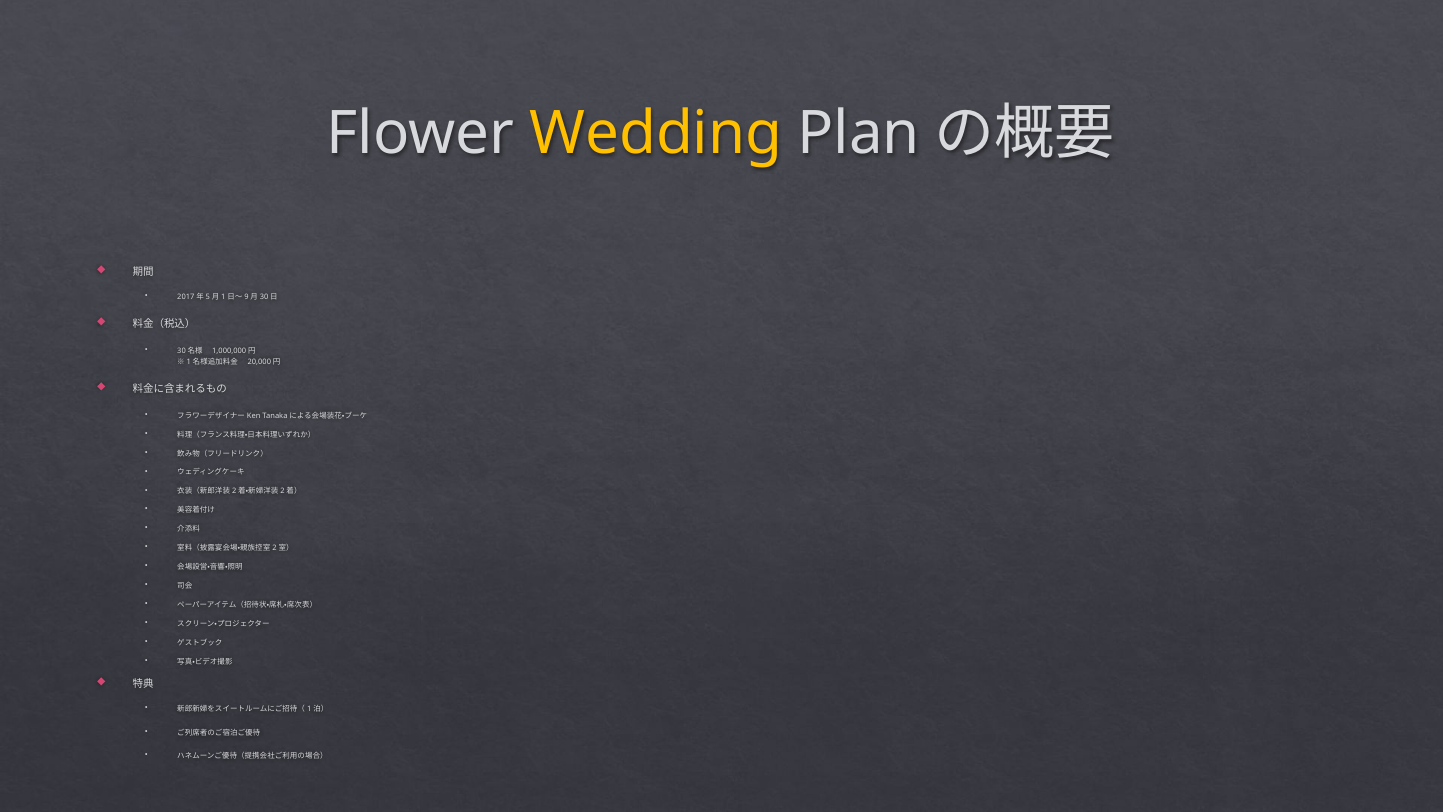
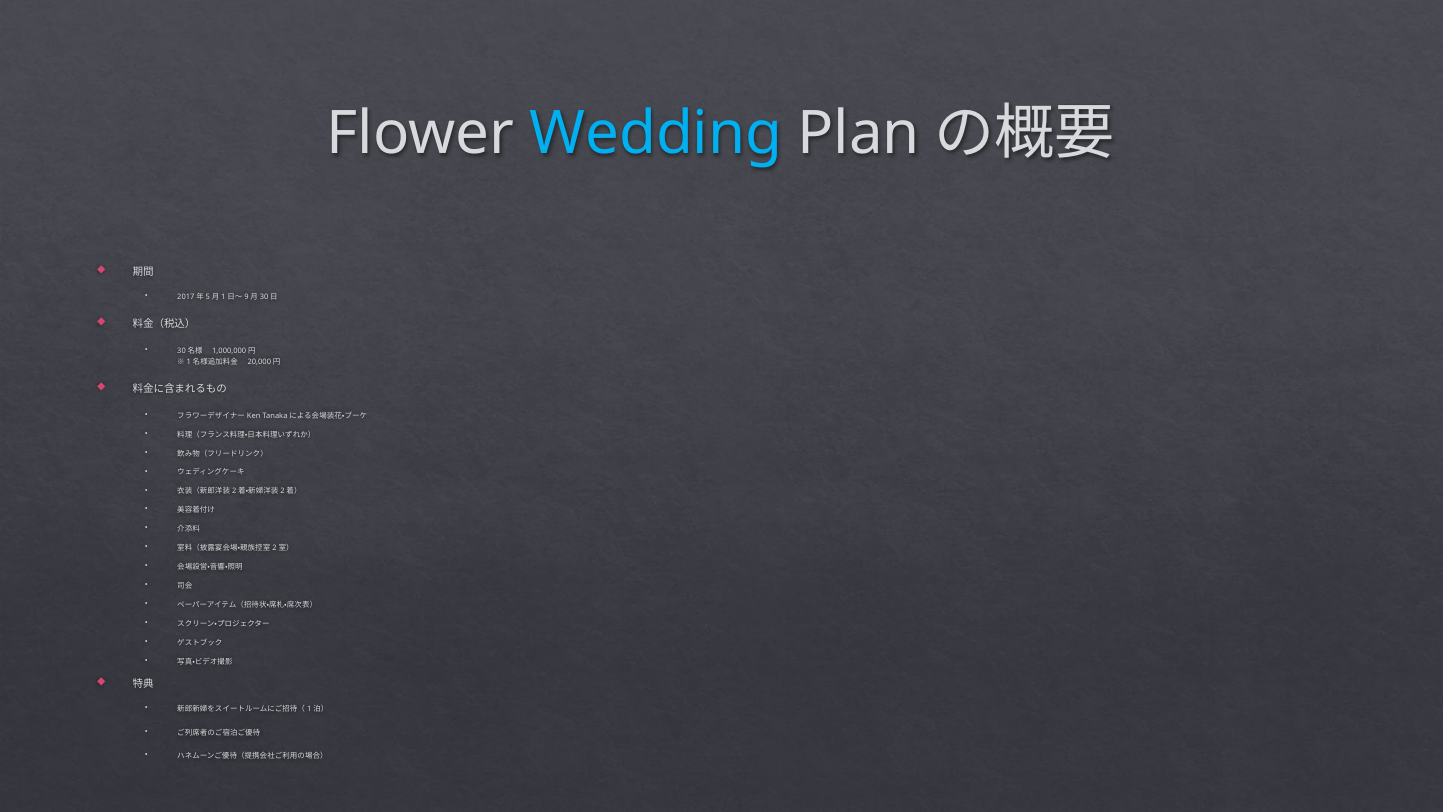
Wedding colour: yellow -> light blue
